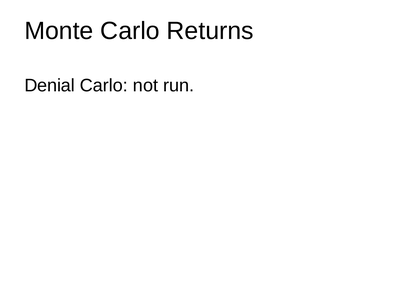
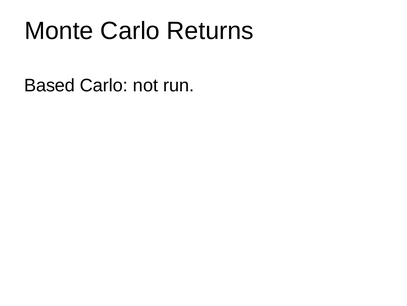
Denial: Denial -> Based
